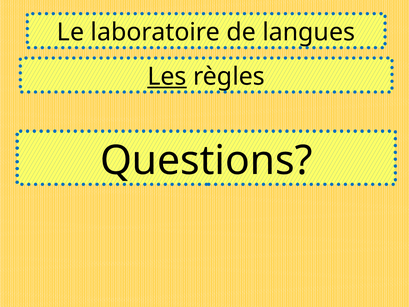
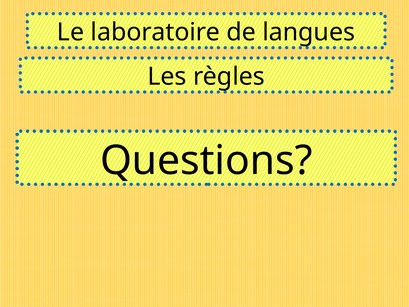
Les underline: present -> none
